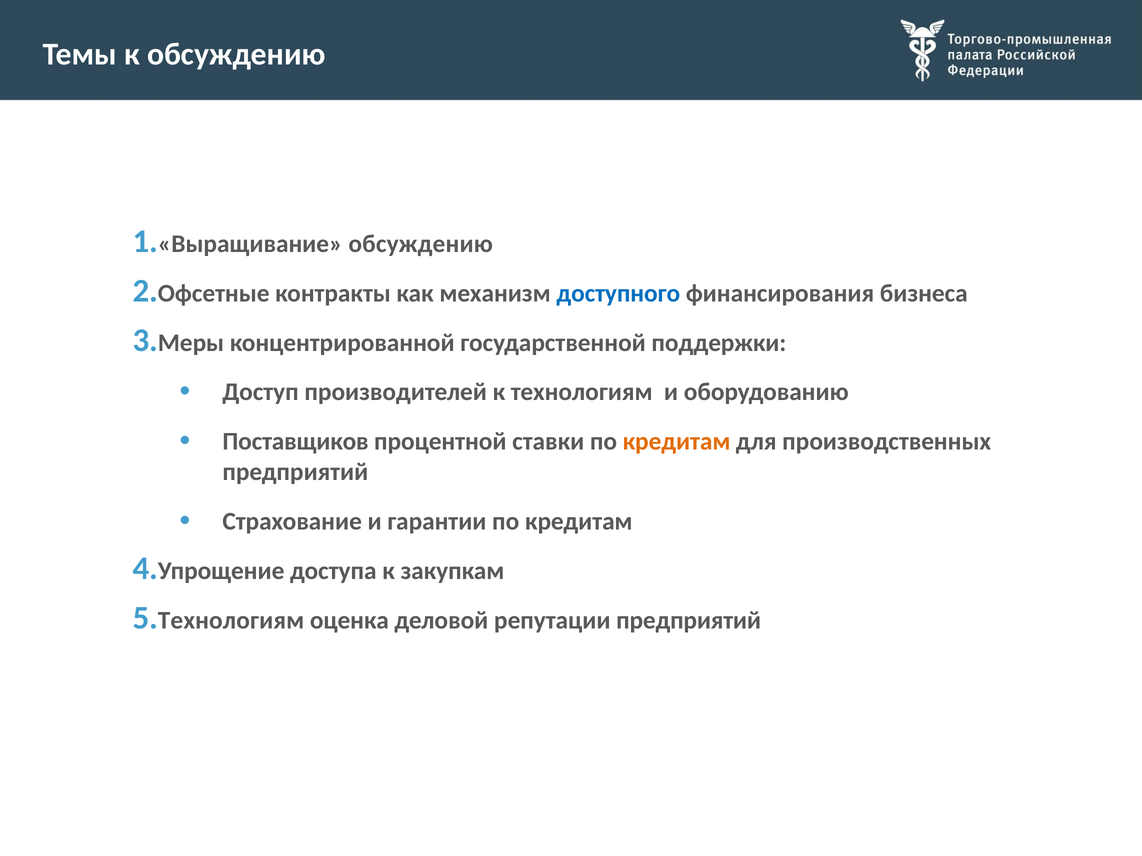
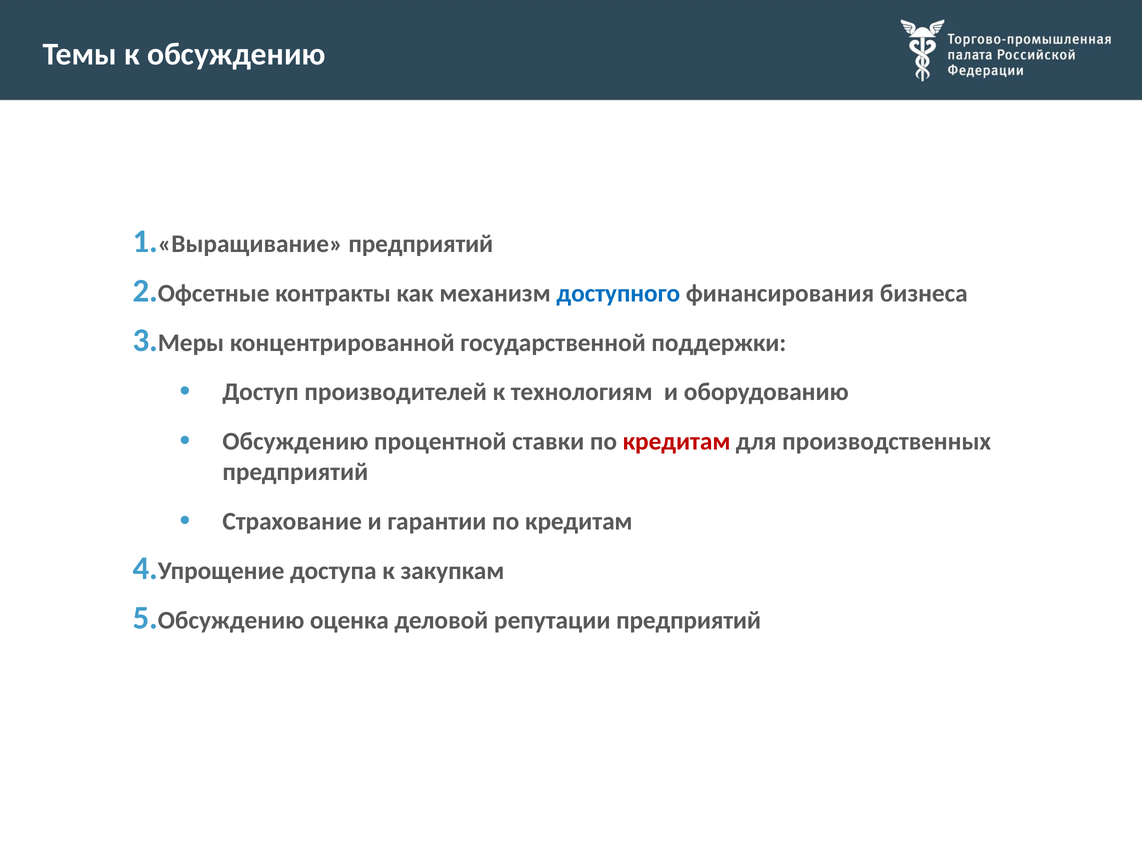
Выращивание обсуждению: обсуждению -> предприятий
Поставщиков at (296, 442): Поставщиков -> Обсуждению
кредитам at (677, 442) colour: orange -> red
Технологиям at (231, 621): Технологиям -> Обсуждению
